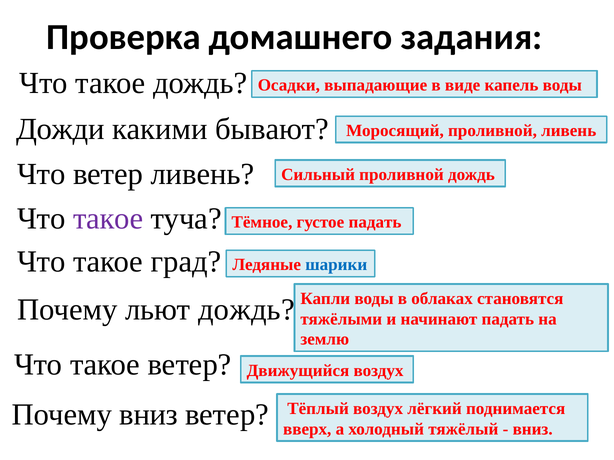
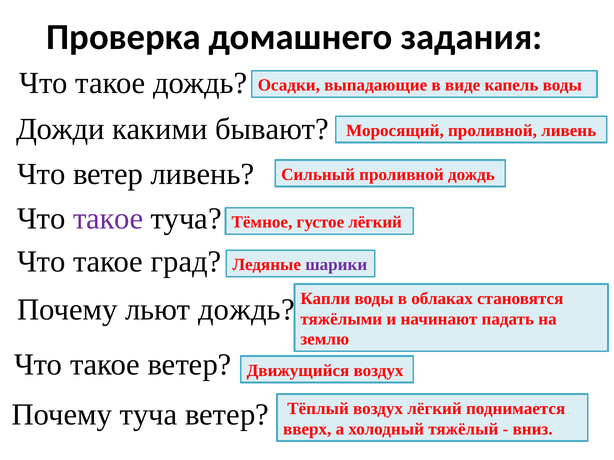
густое падать: падать -> лёгкий
шарики colour: blue -> purple
Почему вниз: вниз -> туча
